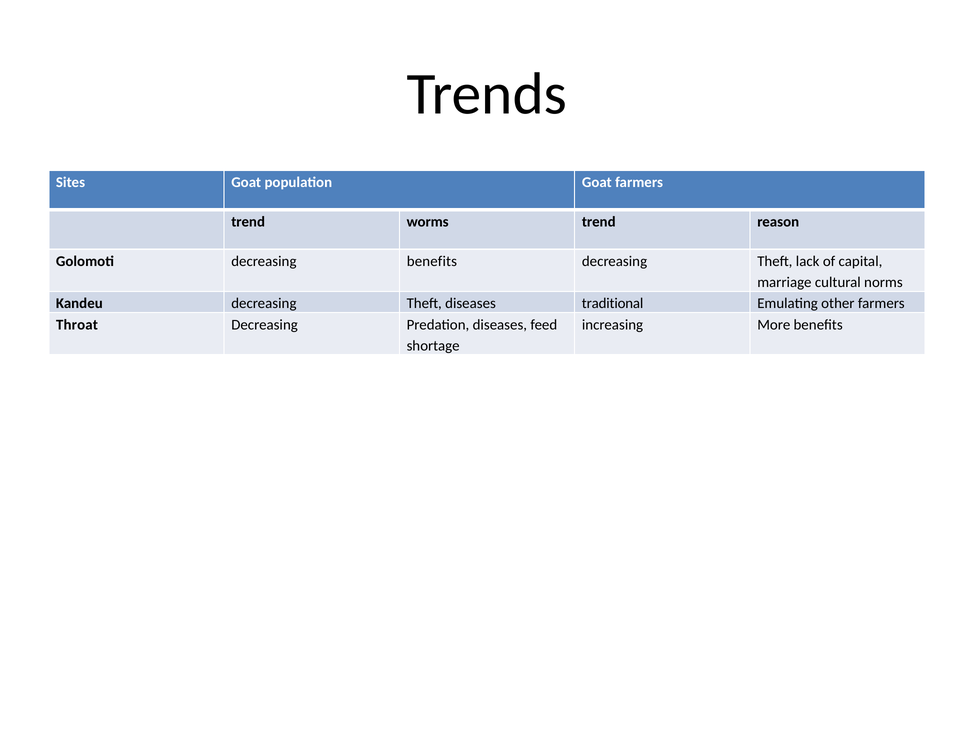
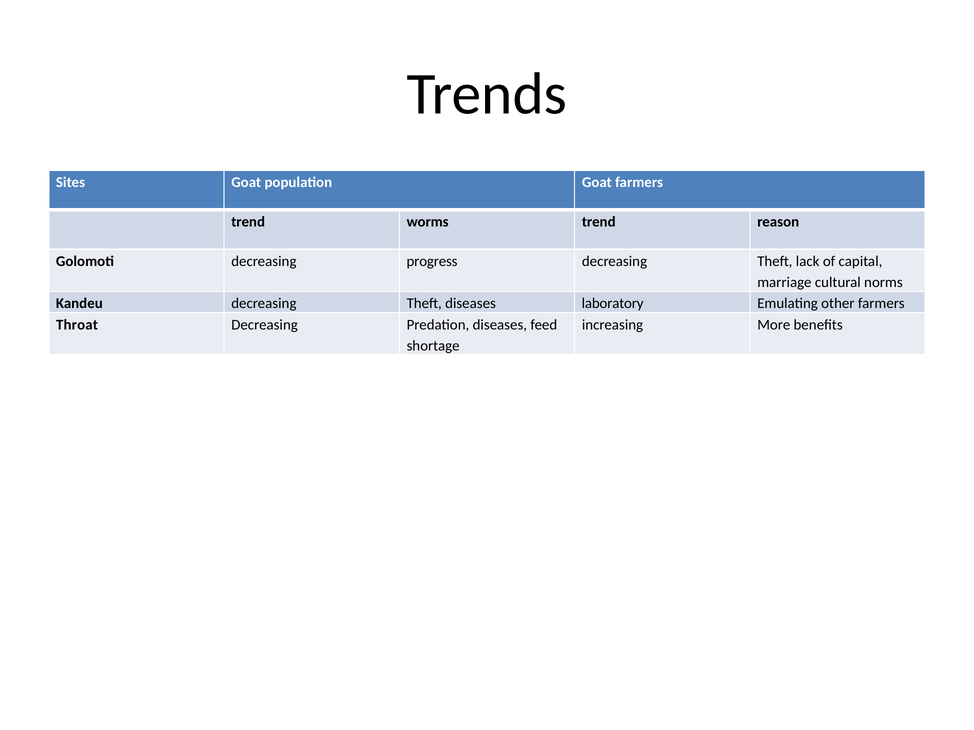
decreasing benefits: benefits -> progress
traditional: traditional -> laboratory
